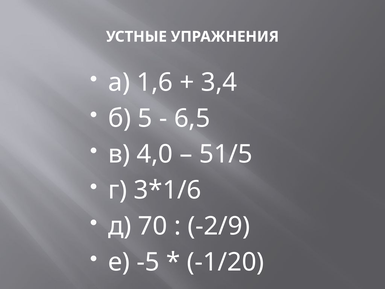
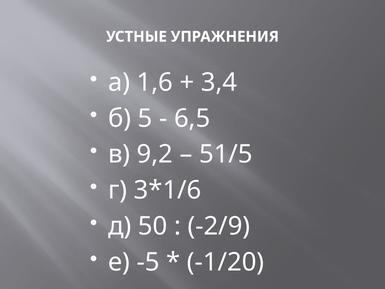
4,0: 4,0 -> 9,2
70: 70 -> 50
